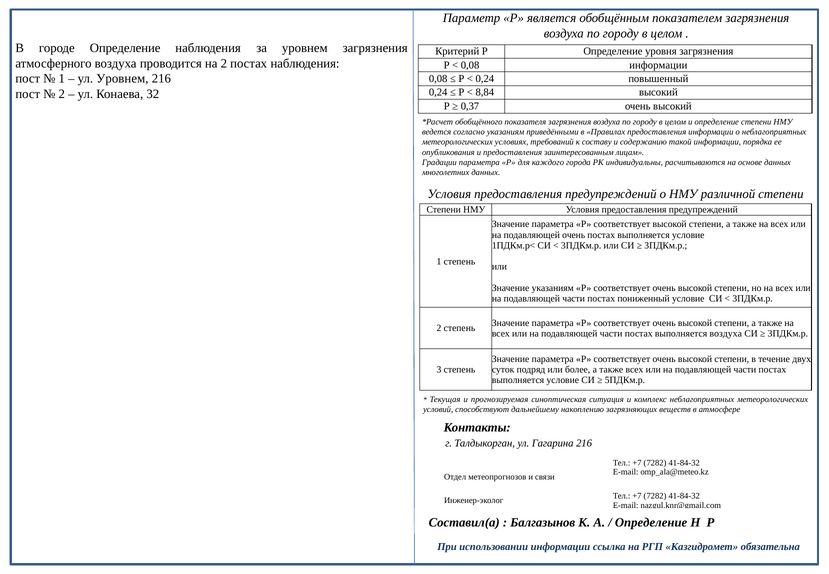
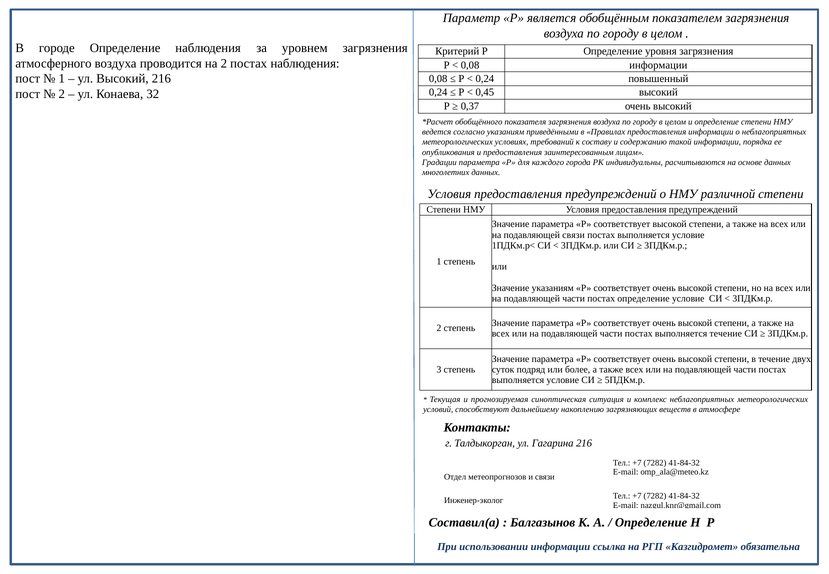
ул Уровнем: Уровнем -> Высокий
8,84: 8,84 -> 0,45
подавляющей очень: очень -> связи
постах пониженный: пониженный -> определение
выполняется воздуха: воздуха -> течение
